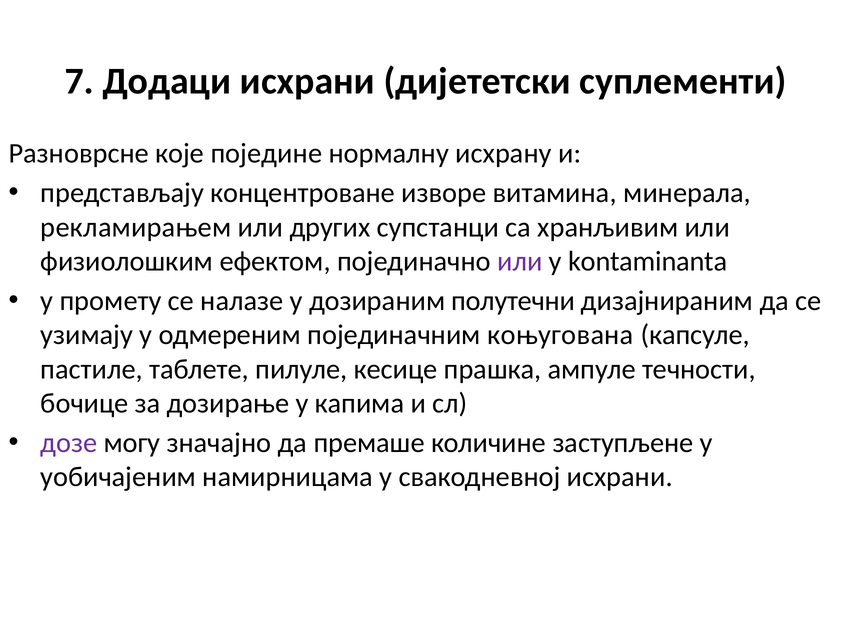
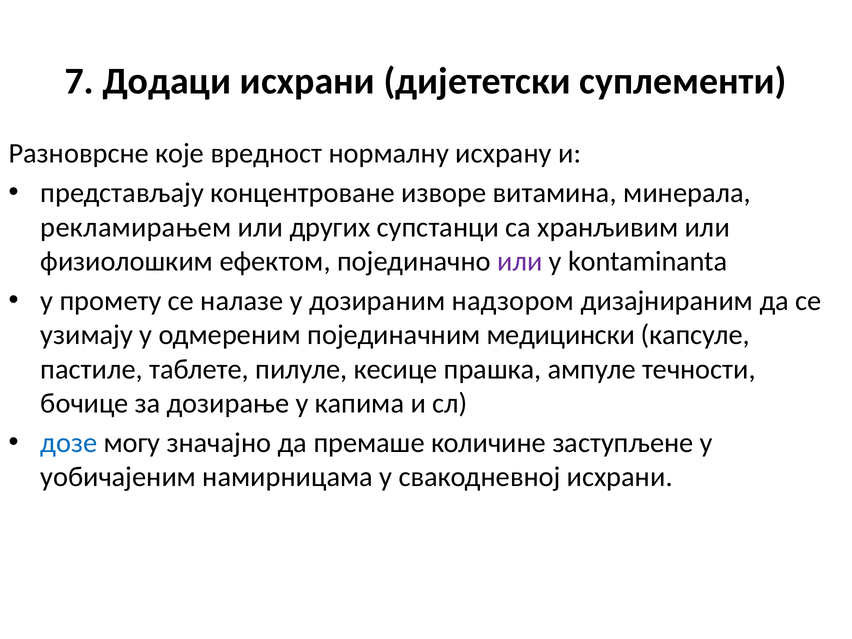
поједине: поједине -> вредност
полутечни: полутечни -> надзором
коњугована: коњугована -> медицински
дозе colour: purple -> blue
